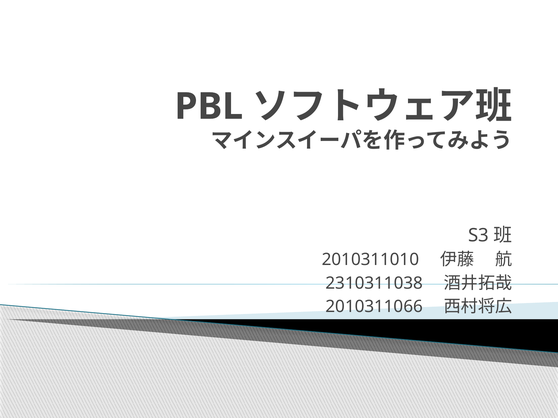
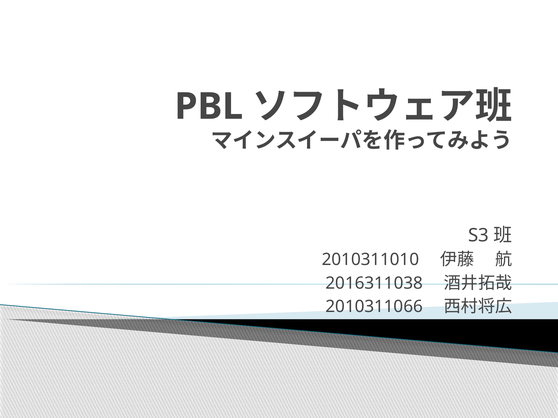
2310311038: 2310311038 -> 2016311038
